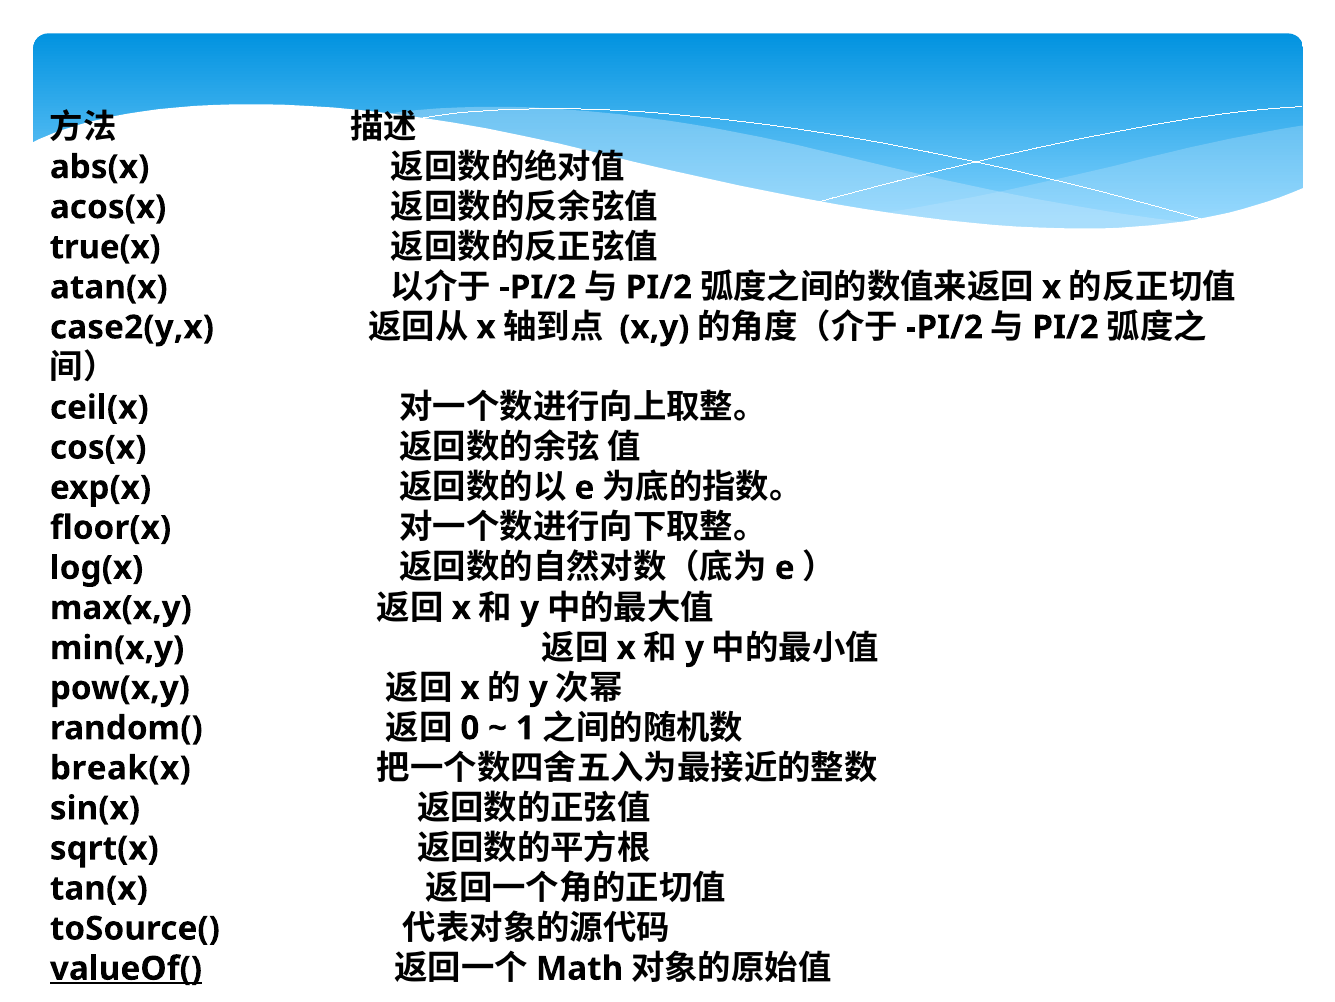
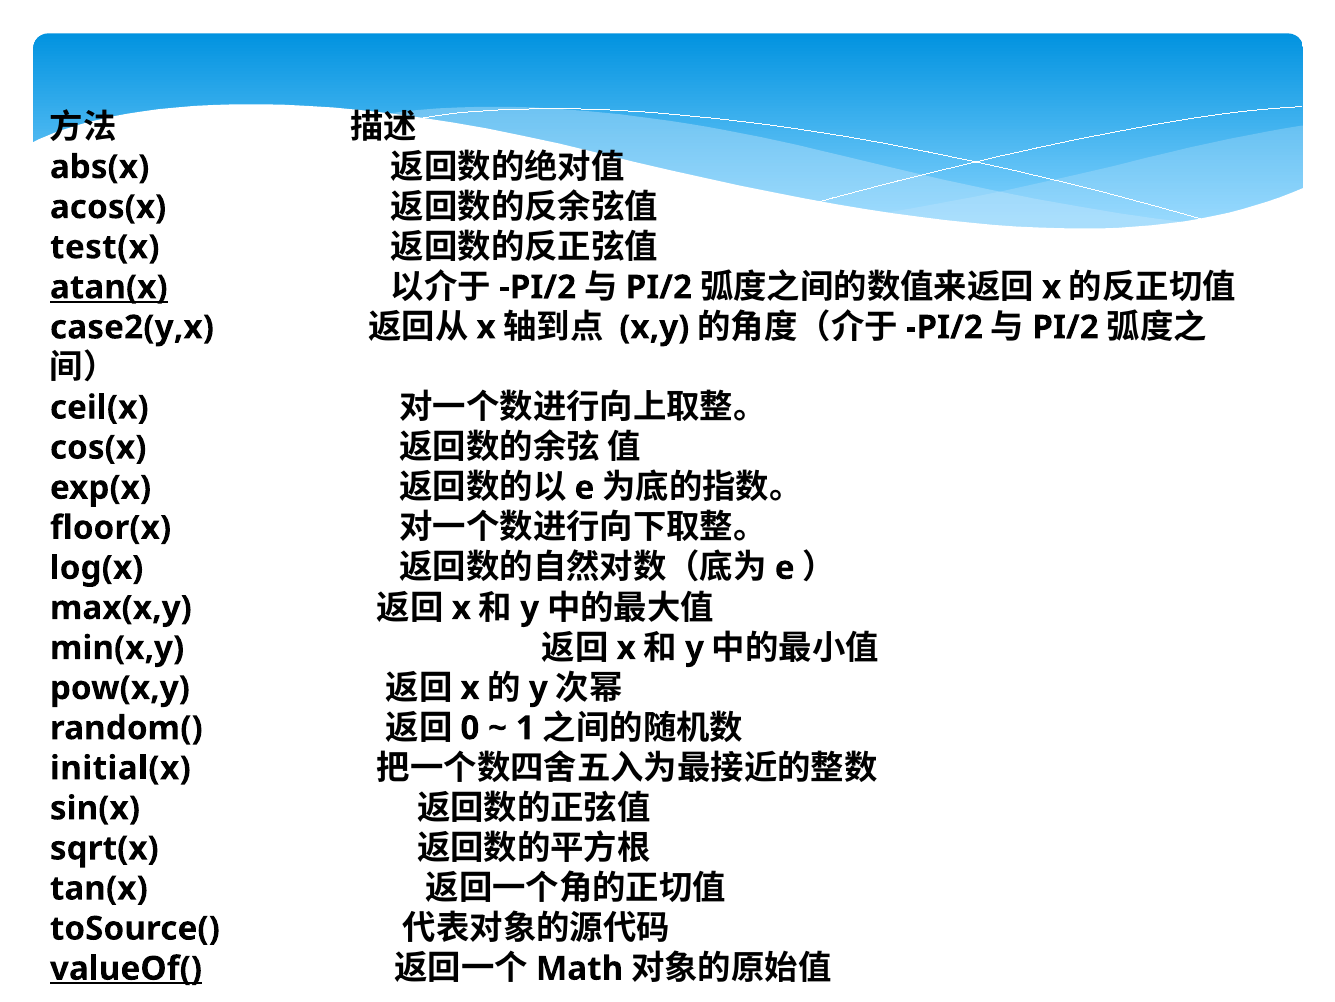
true(x: true(x -> test(x
atan(x underline: none -> present
break(x: break(x -> initial(x
